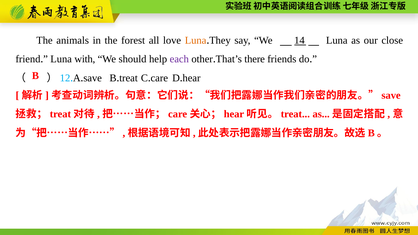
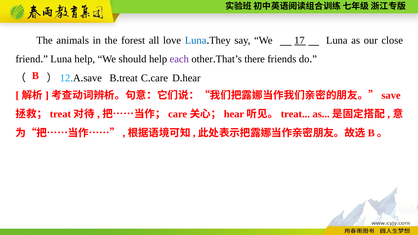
Luna at (196, 40) colour: orange -> blue
14: 14 -> 17
Luna with: with -> help
